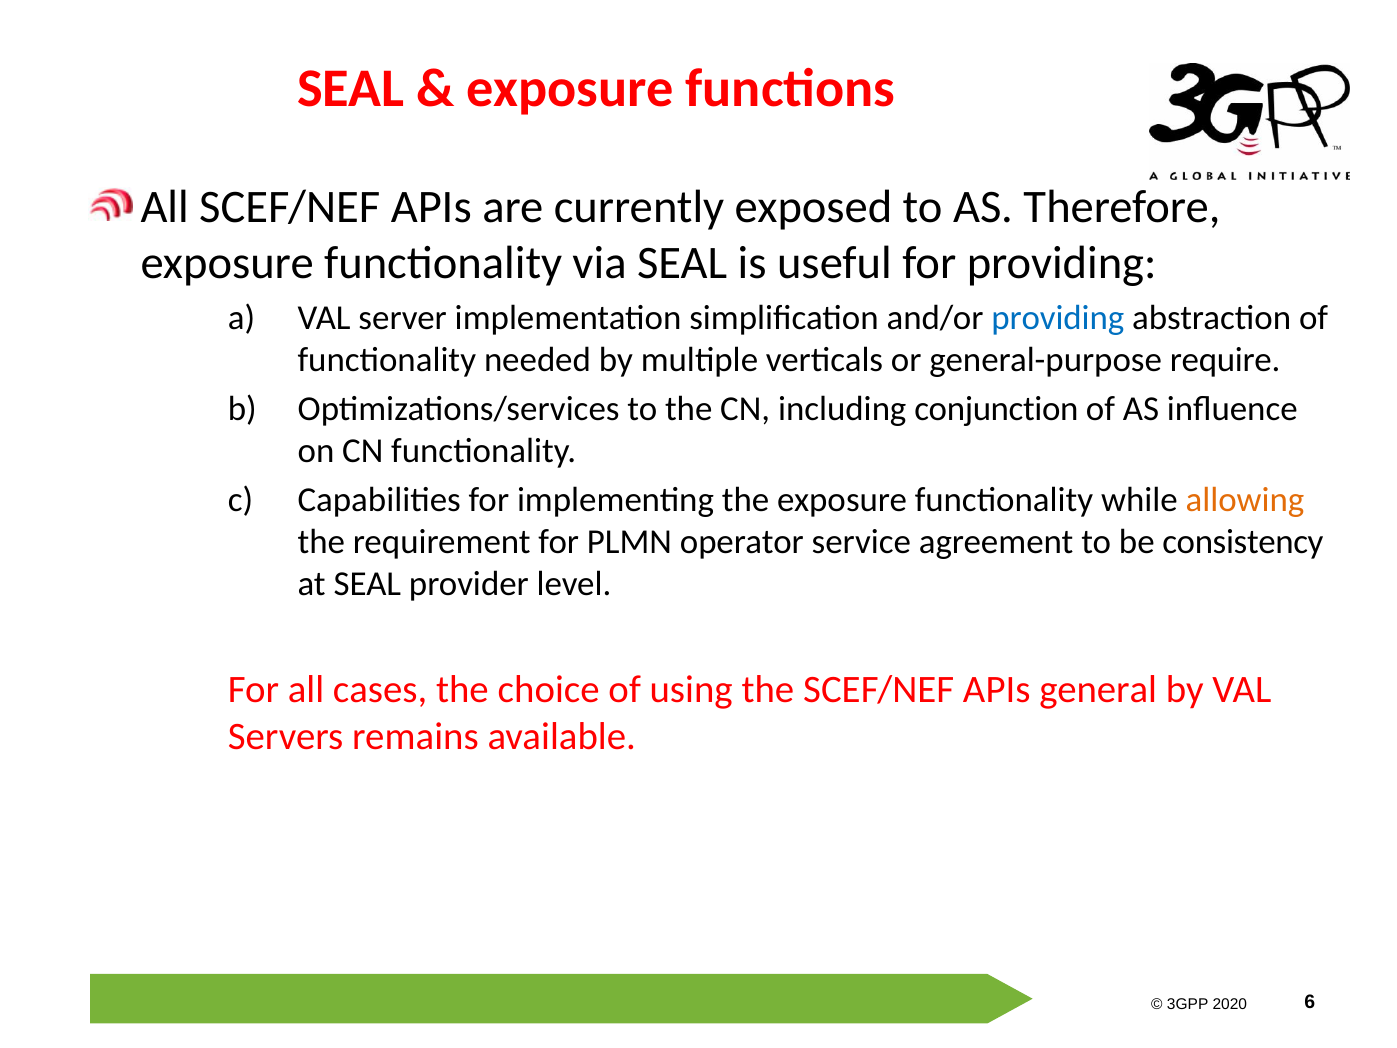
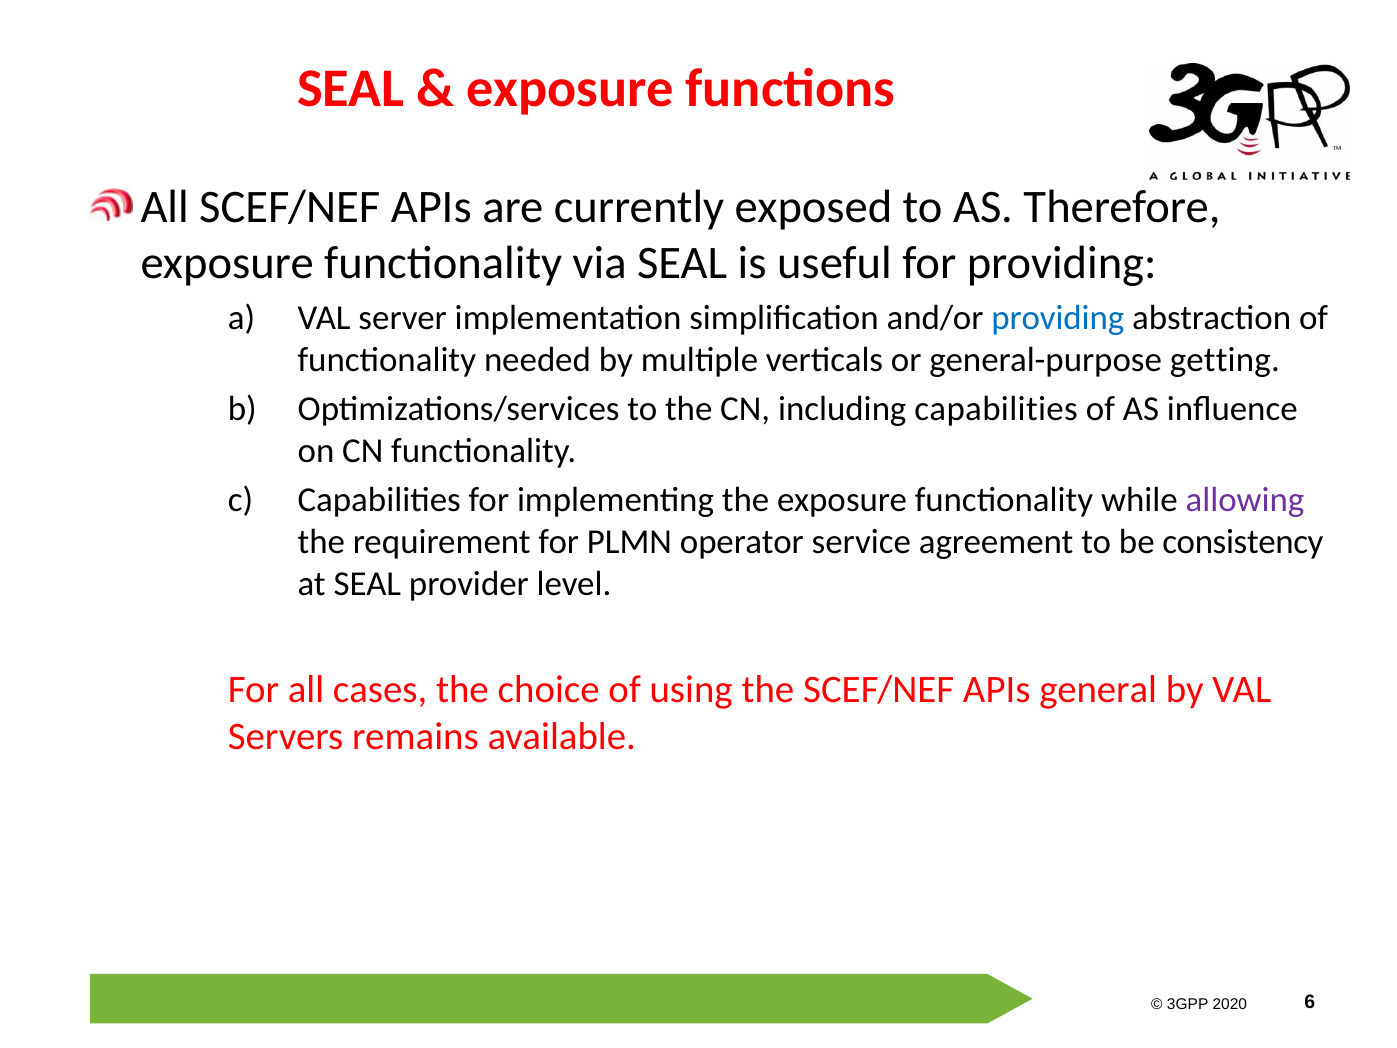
require: require -> getting
including conjunction: conjunction -> capabilities
allowing colour: orange -> purple
